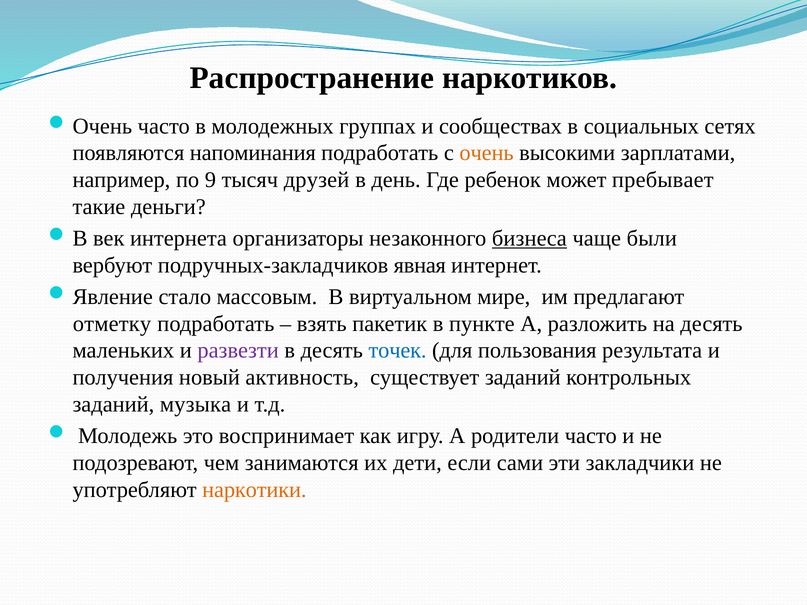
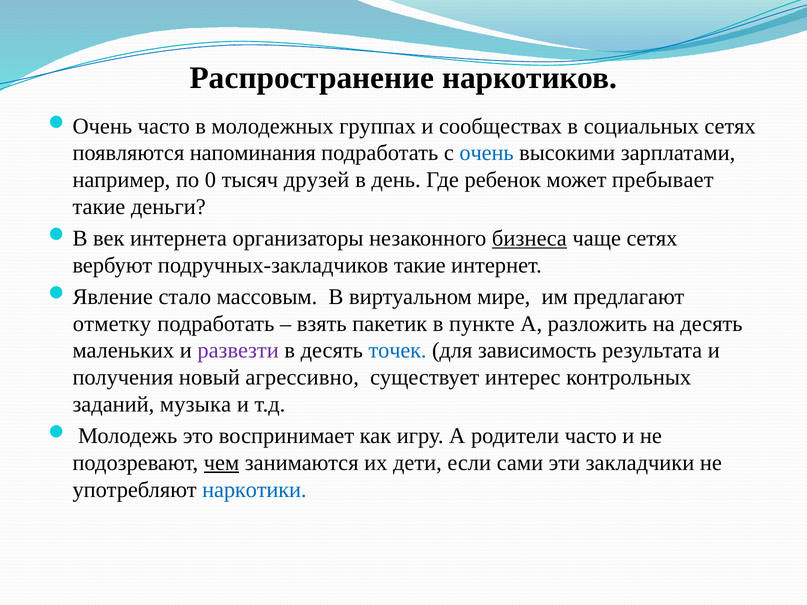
очень colour: orange -> blue
9: 9 -> 0
чаще были: были -> сетях
подручных-закладчиков явная: явная -> такие
пользования: пользования -> зависимость
активность: активность -> агрессивно
существует заданий: заданий -> интерес
чем underline: none -> present
наркотики colour: orange -> blue
